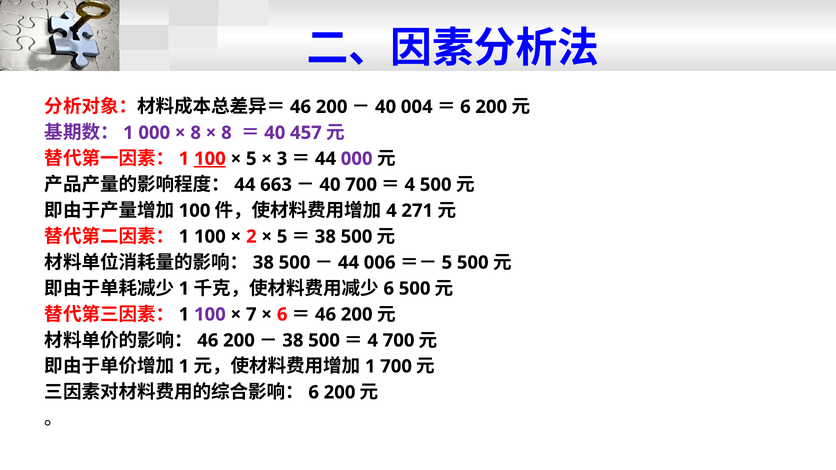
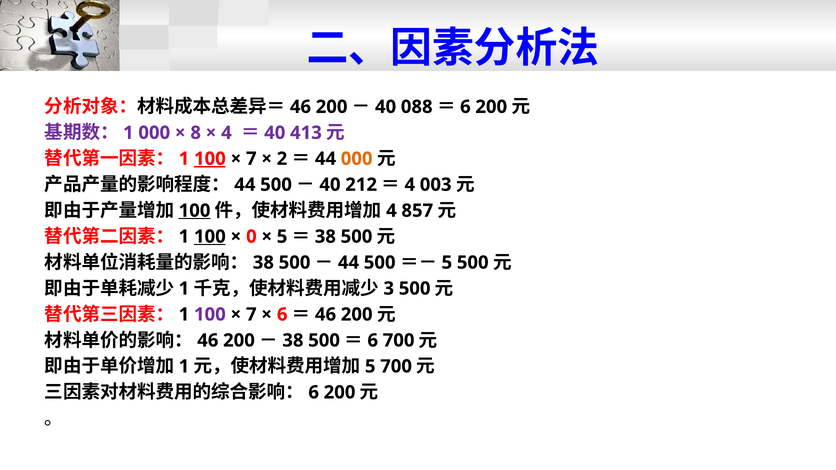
004: 004 -> 088
8 at (226, 133): 8 -> 4
457: 457 -> 413
5 at (251, 159): 5 -> 7
3: 3 -> 2
000 at (357, 159) colour: purple -> orange
663 at (276, 185): 663 -> 500
700 at (361, 185): 700 -> 212
500 at (436, 185): 500 -> 003
100 at (195, 211) underline: none -> present
271: 271 -> 857
100 at (210, 237) underline: none -> present
2: 2 -> 0
006 at (380, 263): 006 -> 500
6 at (389, 289): 6 -> 3
4 at (373, 341): 4 -> 6
1 at (370, 367): 1 -> 5
